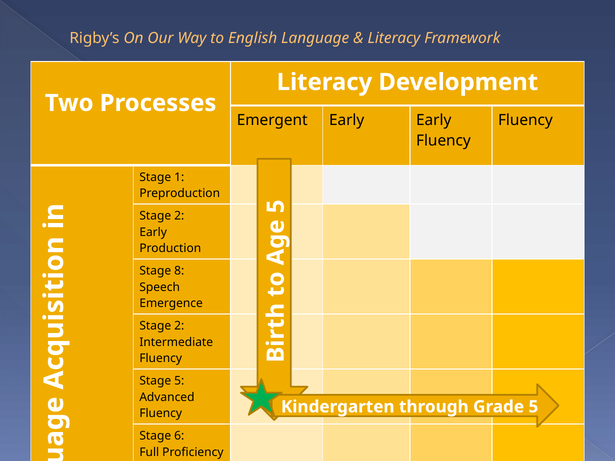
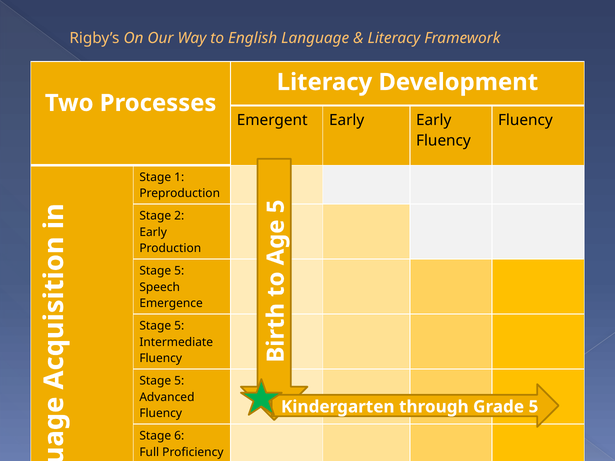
8 at (179, 271): 8 -> 5
2 at (179, 326): 2 -> 5
